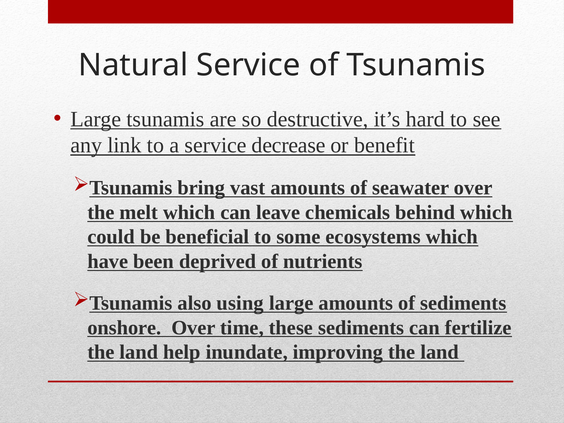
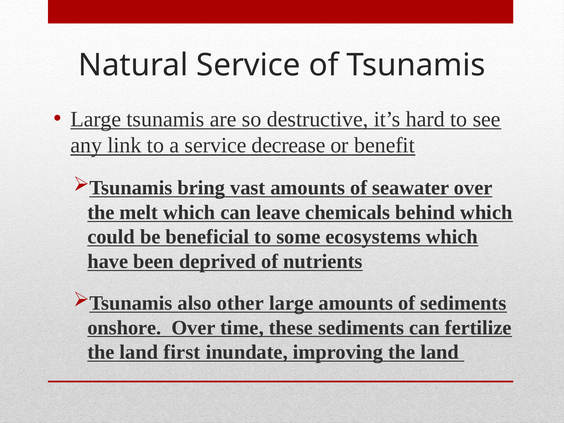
using: using -> other
help: help -> first
